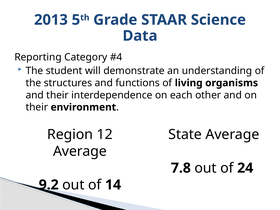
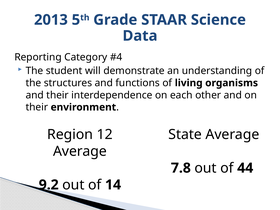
24: 24 -> 44
